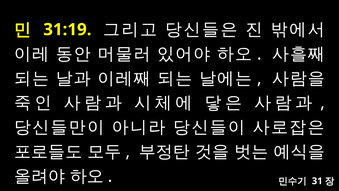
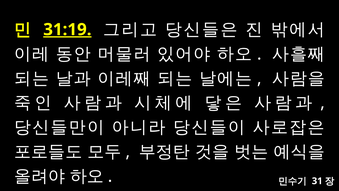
31:19 underline: none -> present
